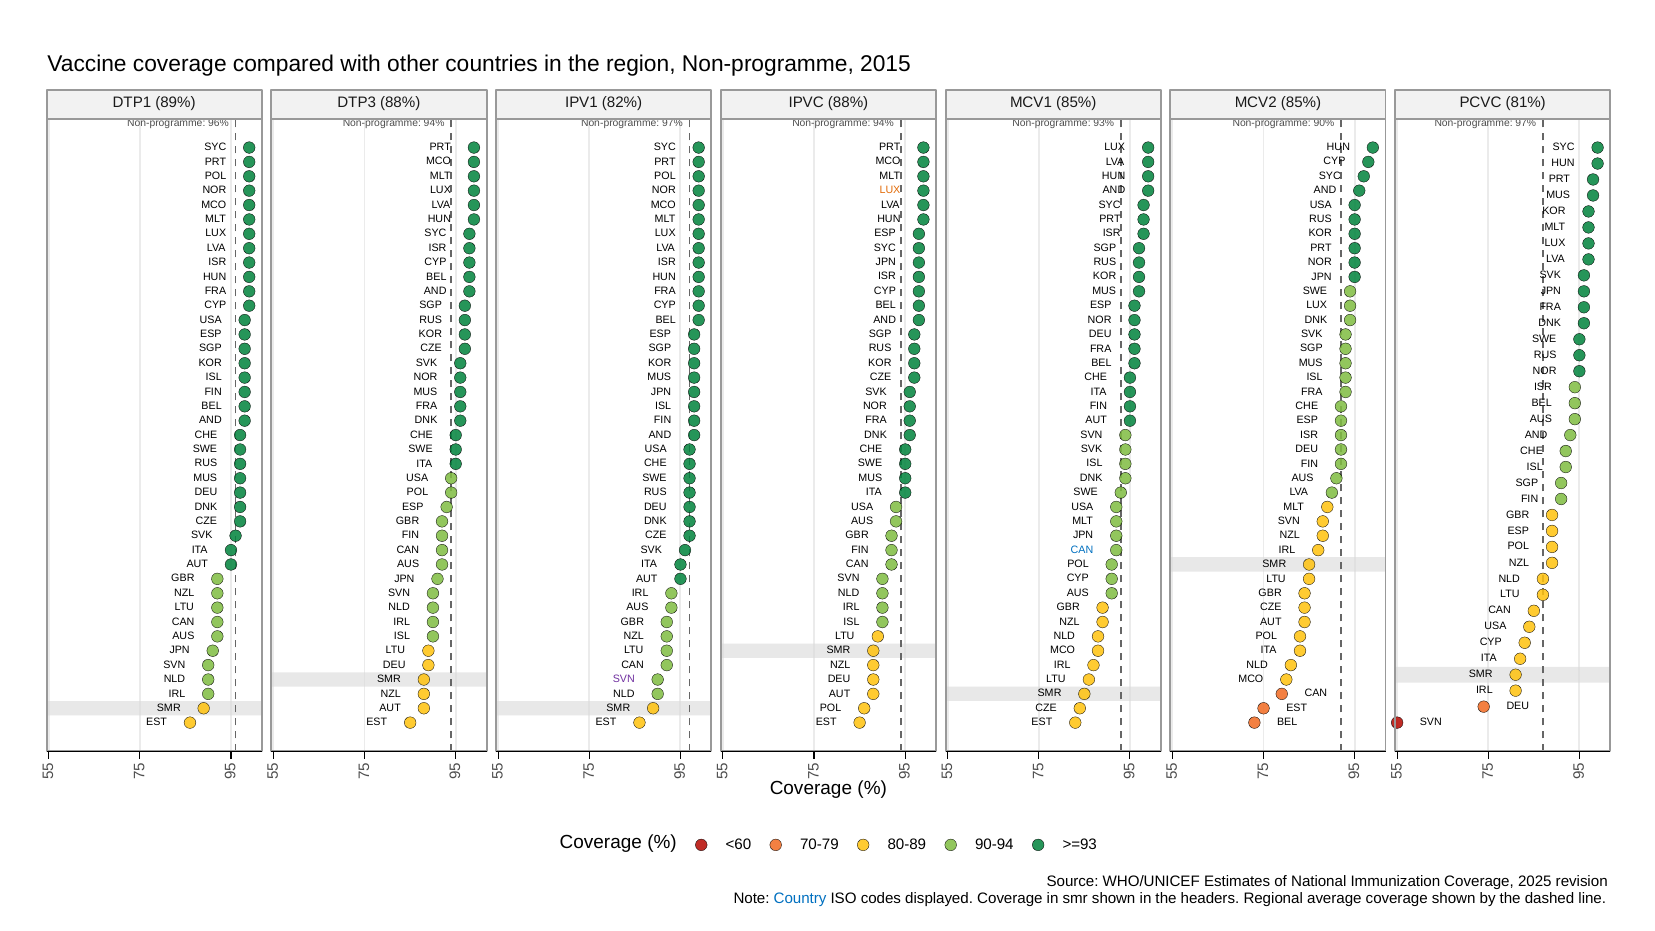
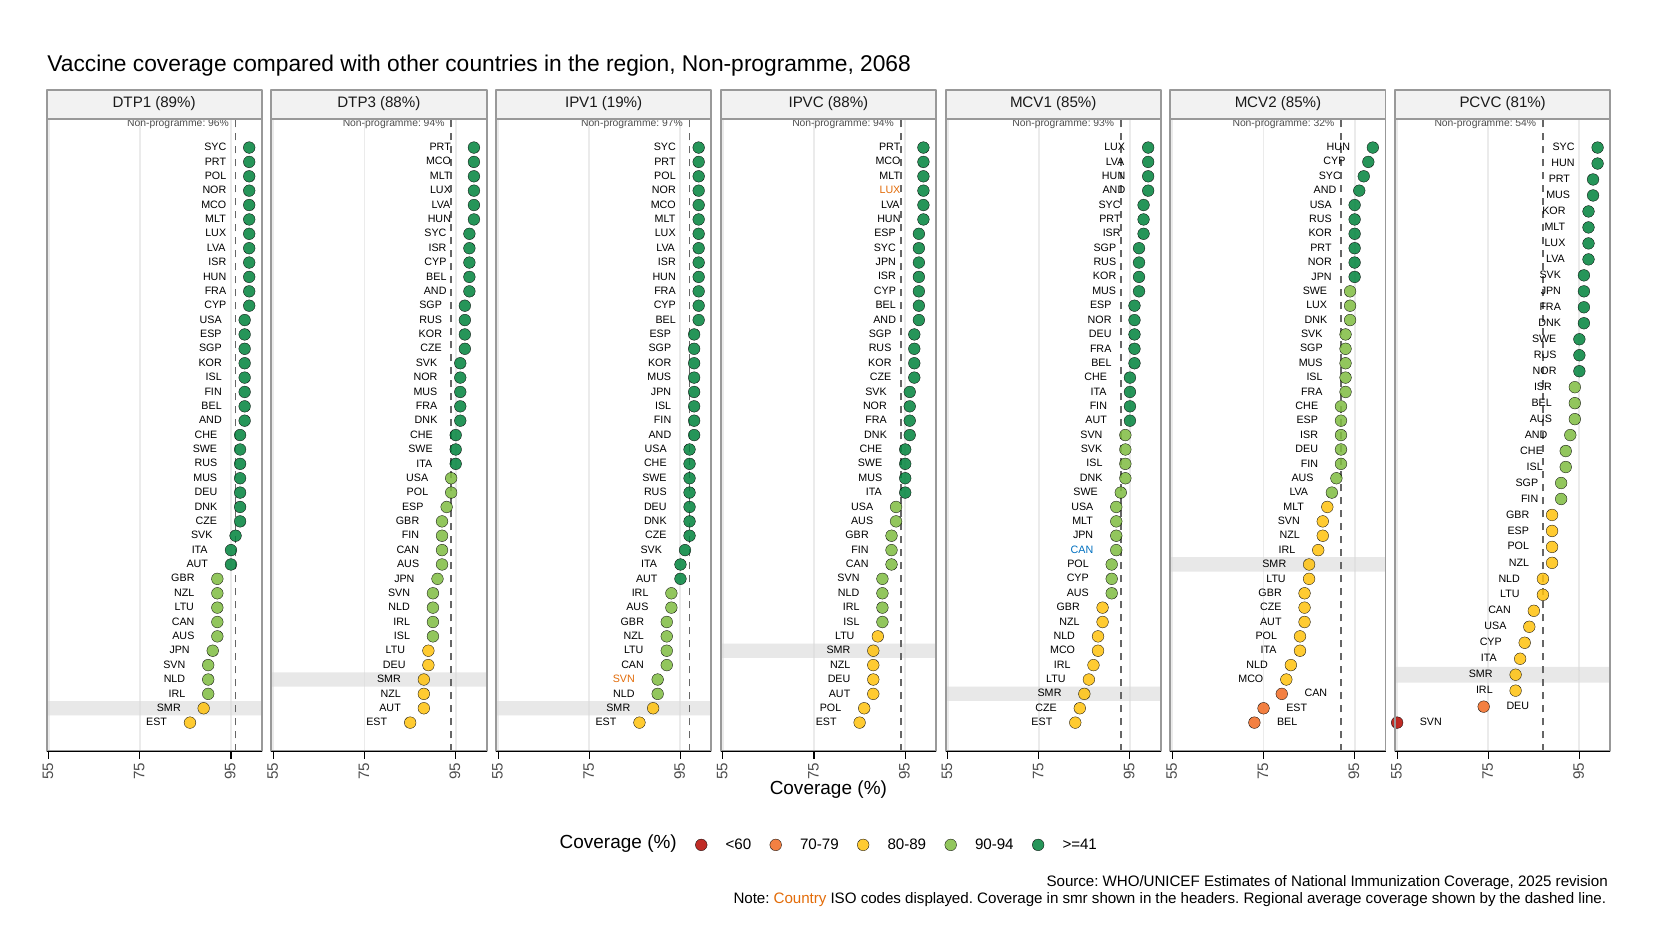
2015: 2015 -> 2068
82%: 82% -> 19%
90%: 90% -> 32%
97% at (1526, 123): 97% -> 54%
SVN at (624, 679) colour: purple -> orange
>=93: >=93 -> >=41
Country colour: blue -> orange
